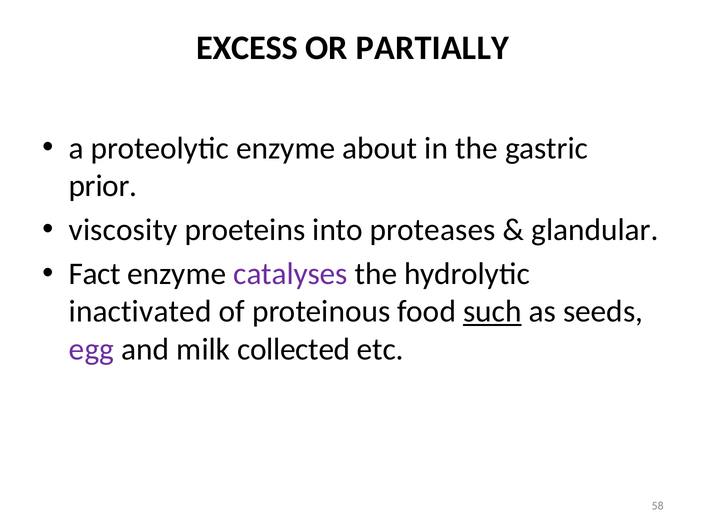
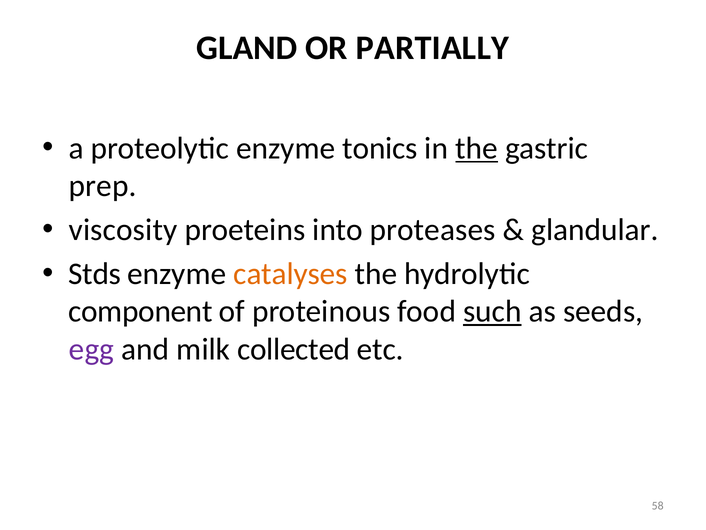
EXCESS: EXCESS -> GLAND
about: about -> tonics
the at (477, 148) underline: none -> present
prior: prior -> prep
Fact: Fact -> Stds
catalyses colour: purple -> orange
inactivated: inactivated -> component
